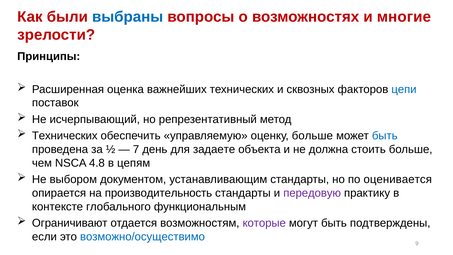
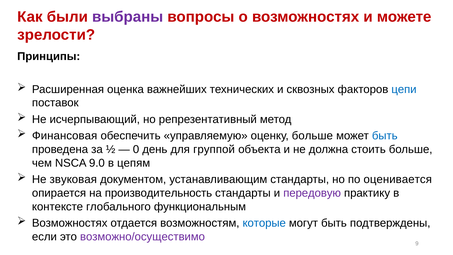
выбраны colour: blue -> purple
многие: многие -> можете
Технических at (65, 136): Технических -> Финансовая
7: 7 -> 0
задаете: задаете -> группой
4.8: 4.8 -> 9.0
выбором: выбором -> звуковая
Ограничивают at (70, 223): Ограничивают -> Возможностях
которые colour: purple -> blue
возможно/осуществимо colour: blue -> purple
